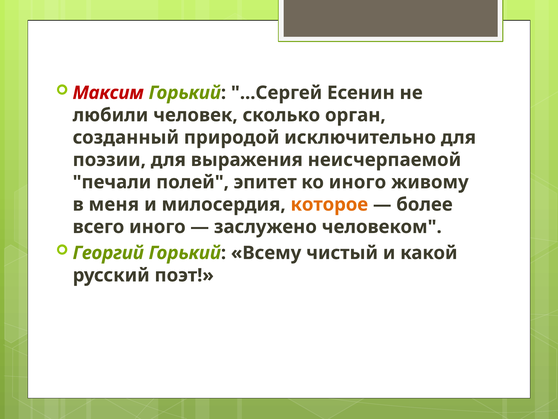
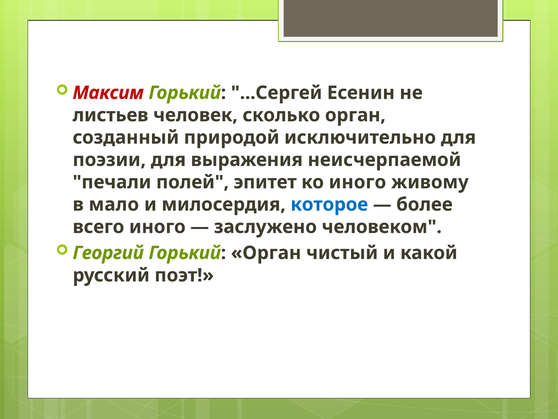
любили: любили -> листьев
меня: меня -> мало
которое colour: orange -> blue
Горький Всему: Всему -> Орган
